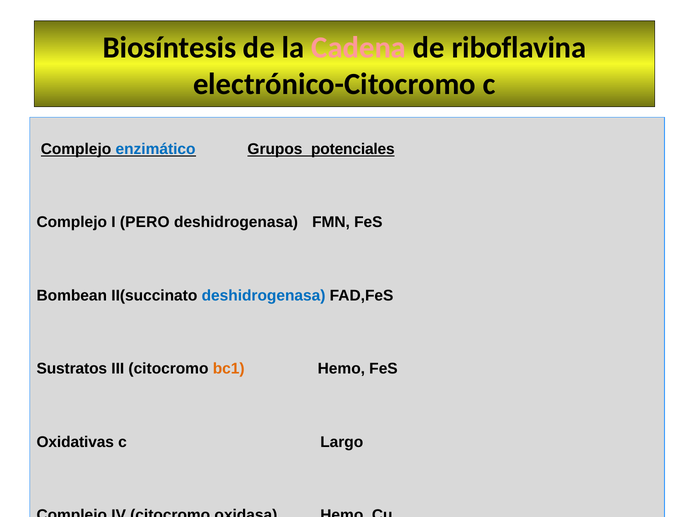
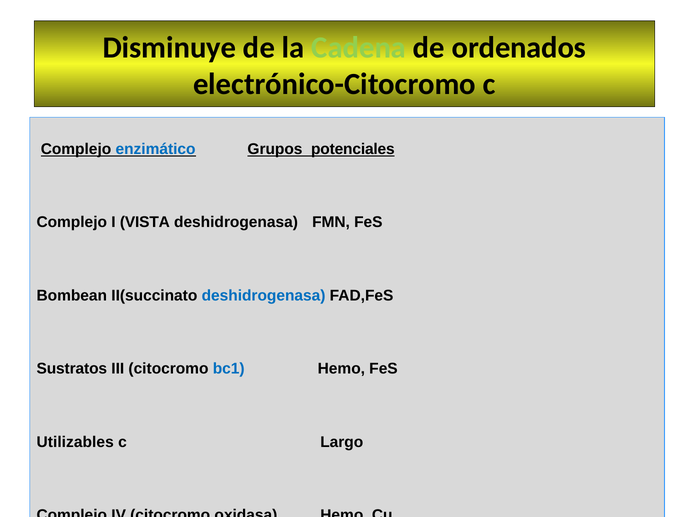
Biosíntesis: Biosíntesis -> Disminuye
Cadena colour: pink -> light green
riboflavina: riboflavina -> ordenados
PERO: PERO -> VISTA
bc1 colour: orange -> blue
Oxidativas: Oxidativas -> Utilizables
